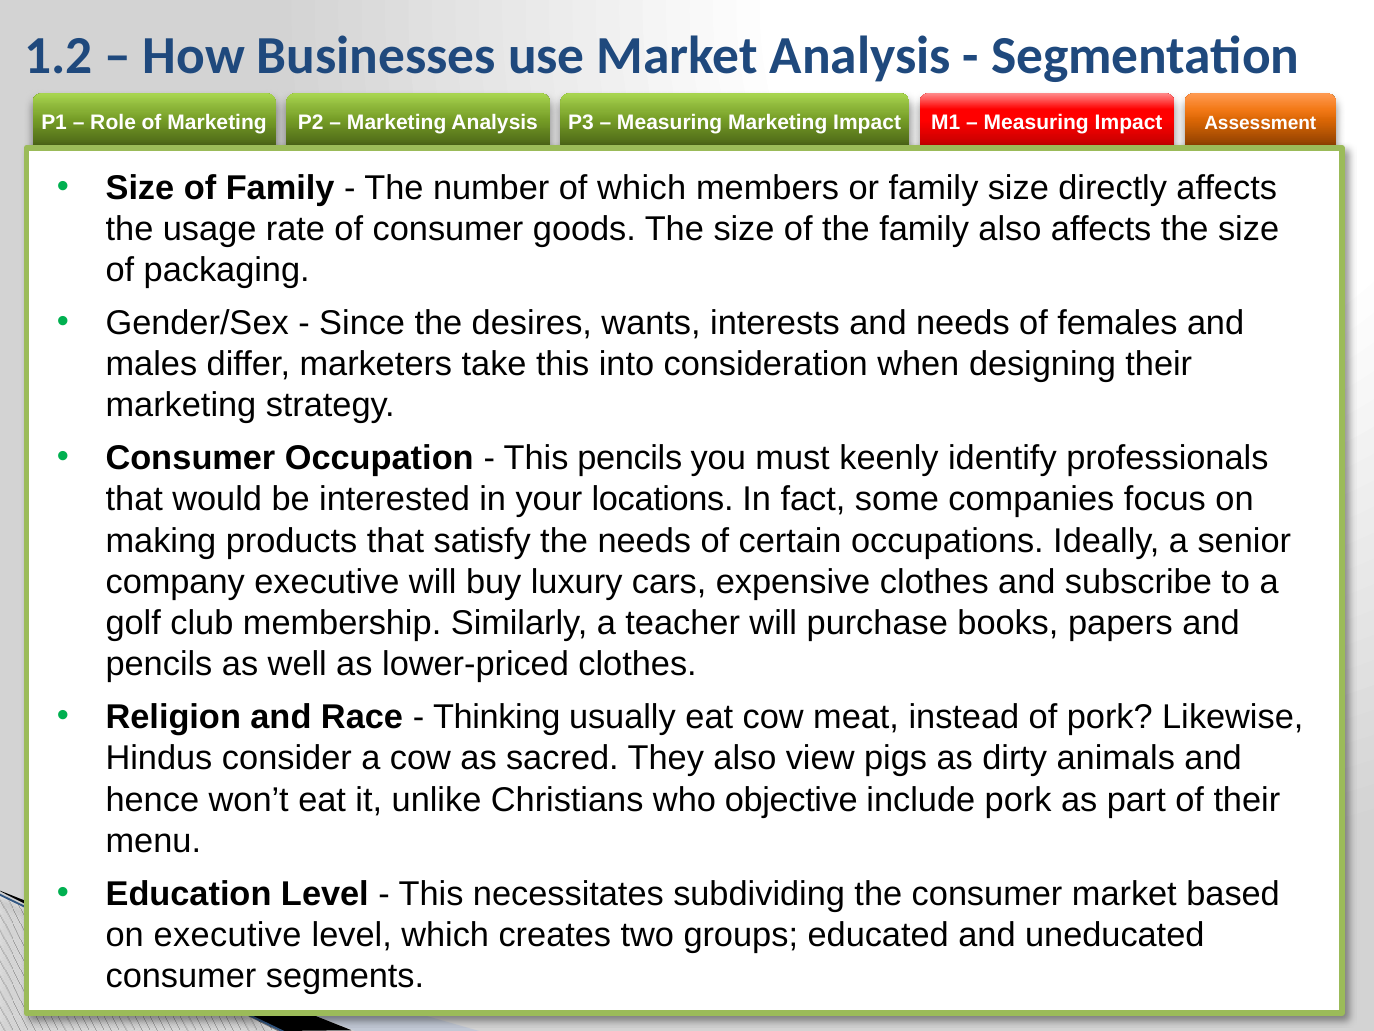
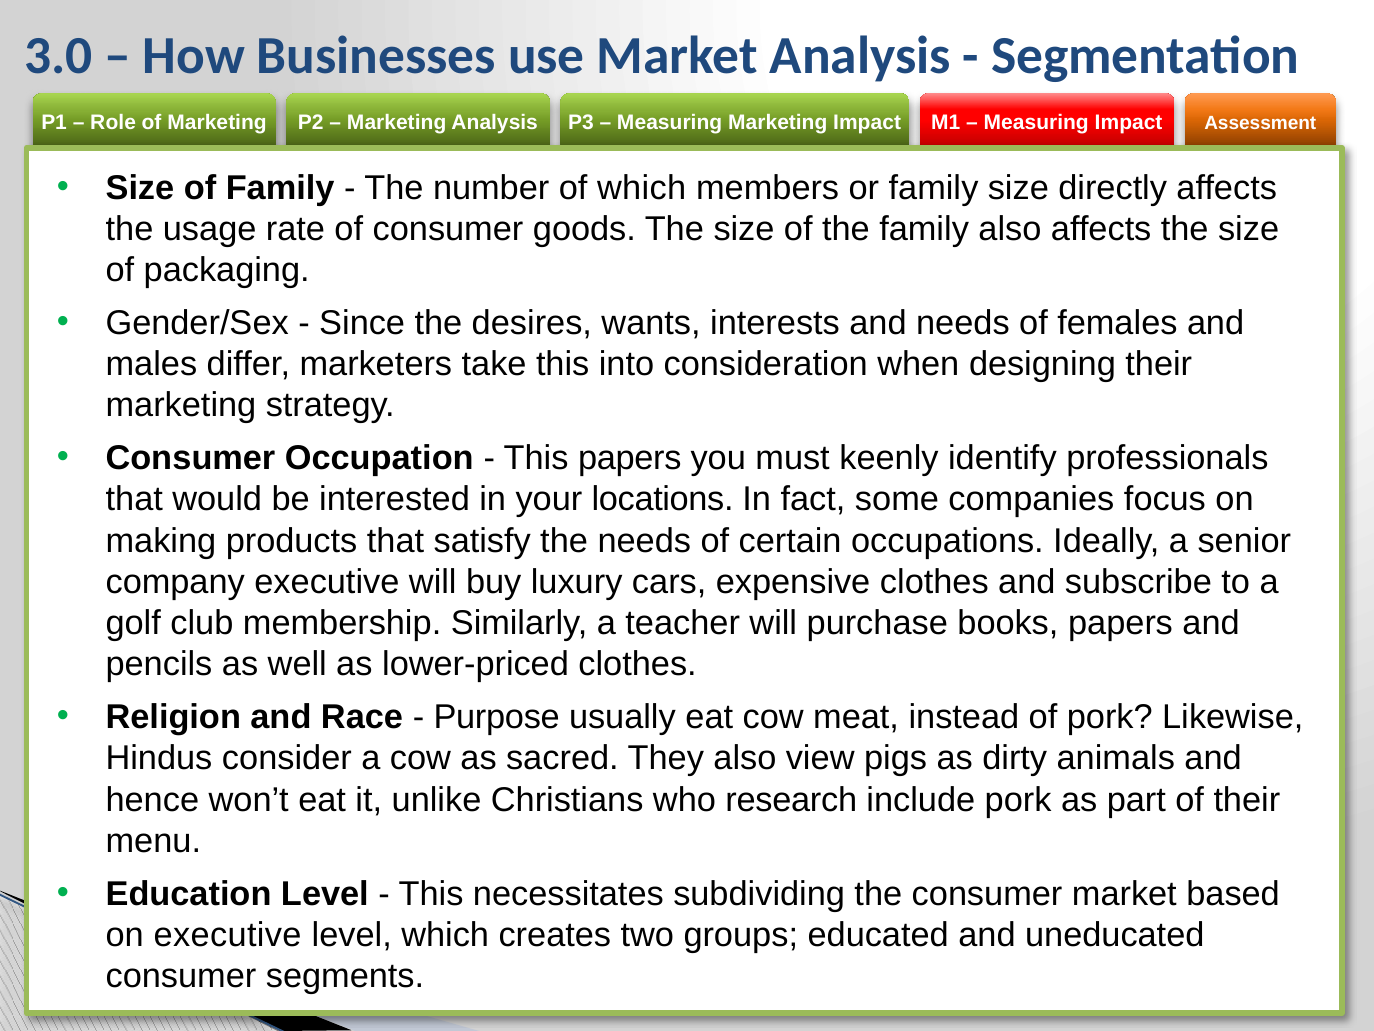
1.2: 1.2 -> 3.0
This pencils: pencils -> papers
Thinking: Thinking -> Purpose
objective: objective -> research
